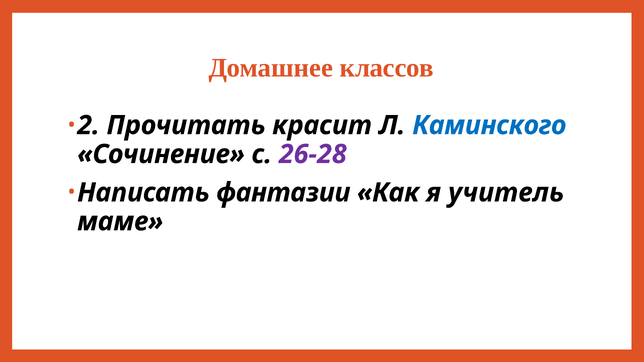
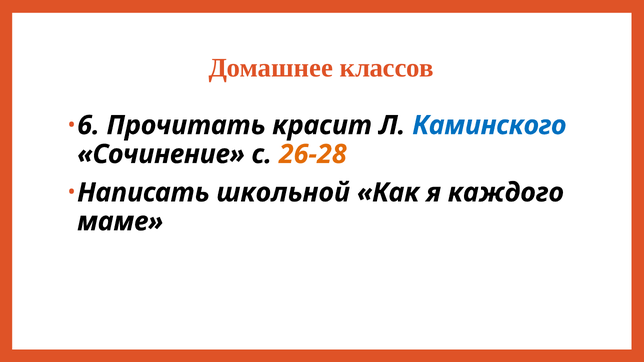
2: 2 -> 6
26-28 colour: purple -> orange
фантазии: фантазии -> школьной
учитель: учитель -> каждого
